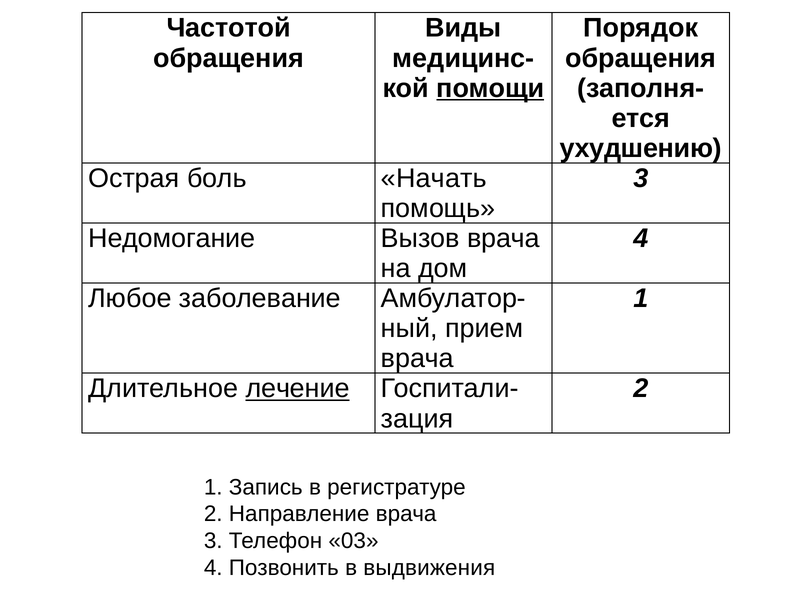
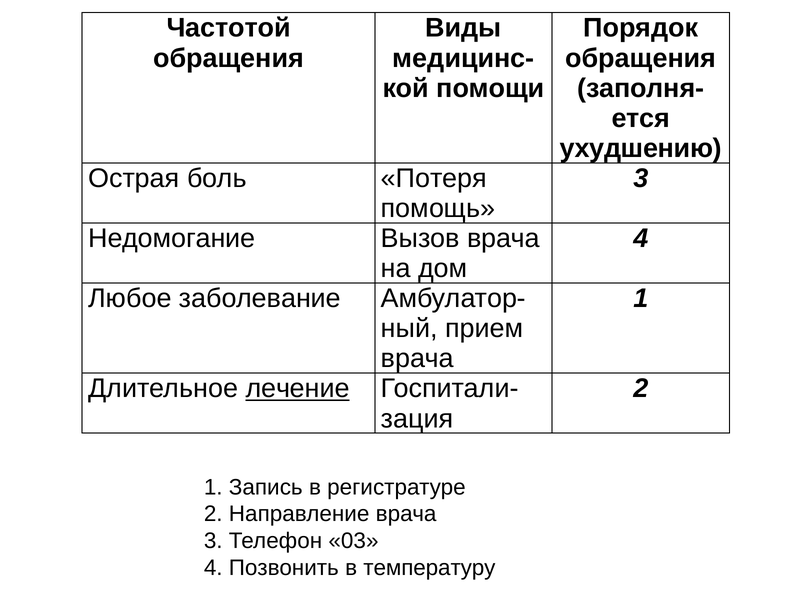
помощи underline: present -> none
Начать: Начать -> Потеря
выдвижения: выдвижения -> температуру
